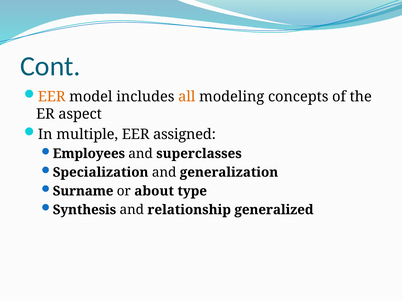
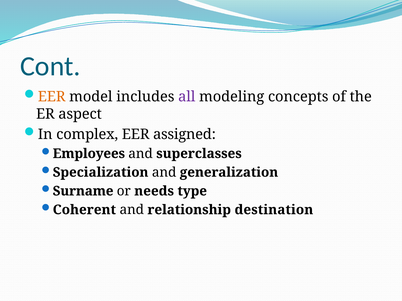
all colour: orange -> purple
multiple: multiple -> complex
about: about -> needs
Synthesis: Synthesis -> Coherent
generalized: generalized -> destination
